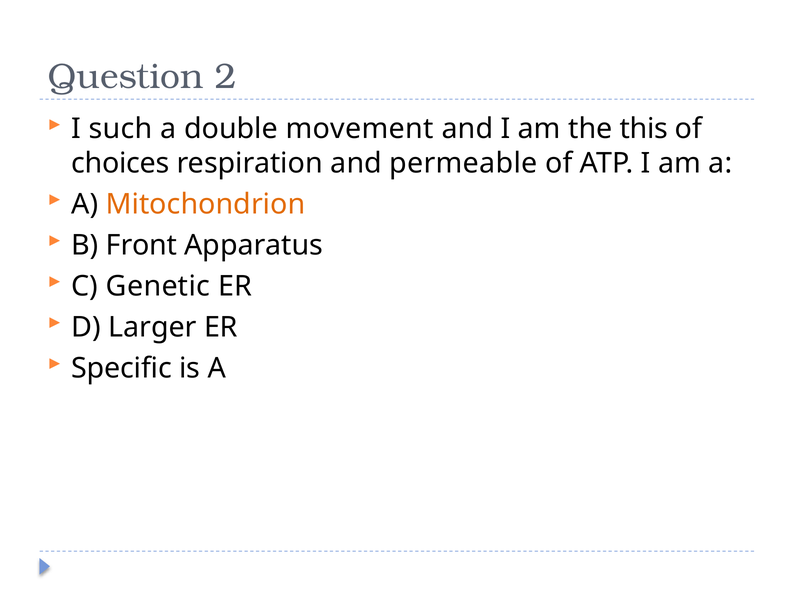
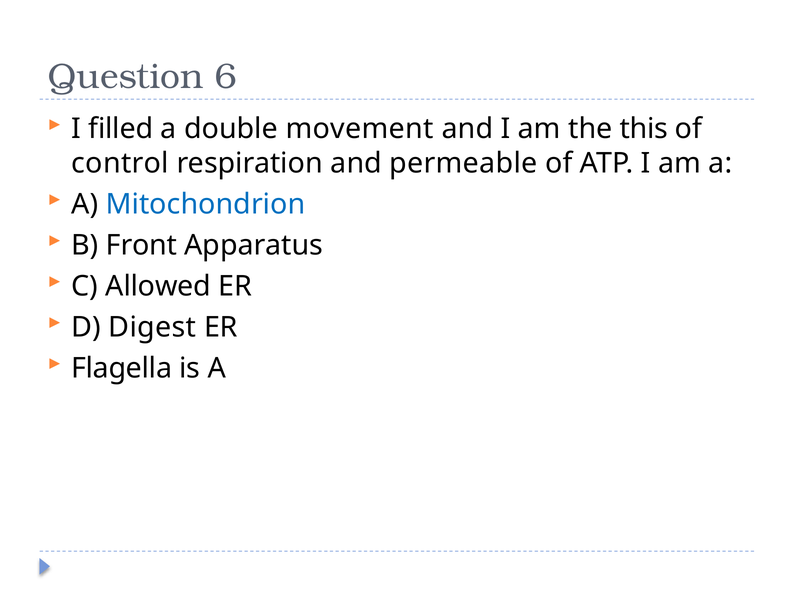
2: 2 -> 6
such: such -> filled
choices: choices -> control
Mitochondrion colour: orange -> blue
Genetic: Genetic -> Allowed
Larger: Larger -> Digest
Specific: Specific -> Flagella
